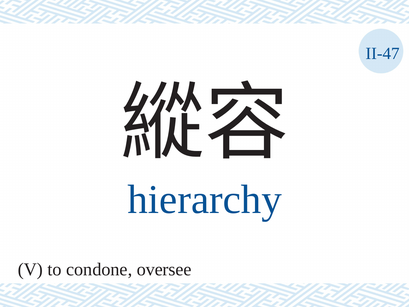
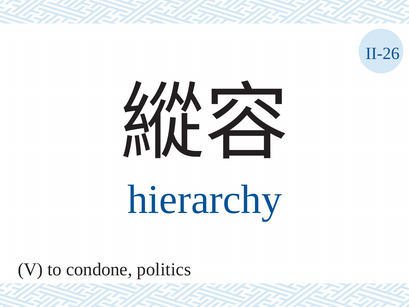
II-47: II-47 -> II-26
oversee: oversee -> politics
